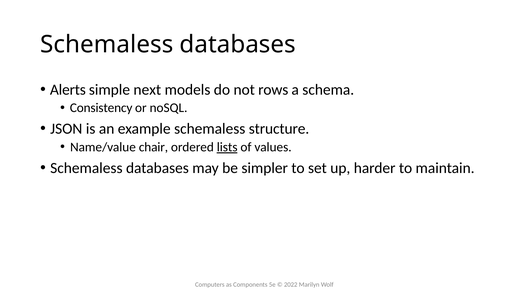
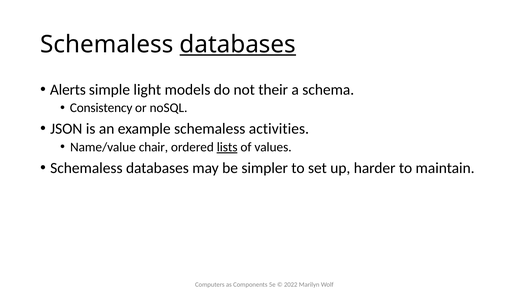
databases at (238, 44) underline: none -> present
next: next -> light
rows: rows -> their
structure: structure -> activities
